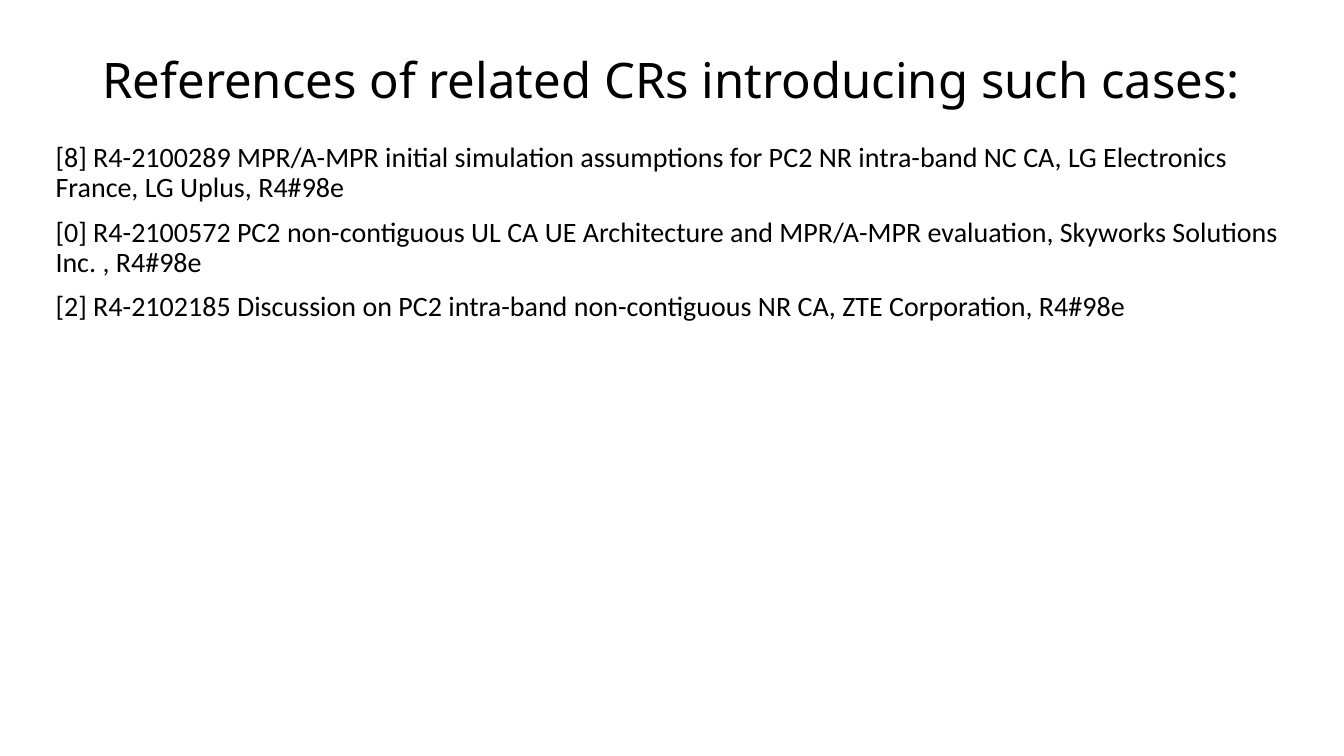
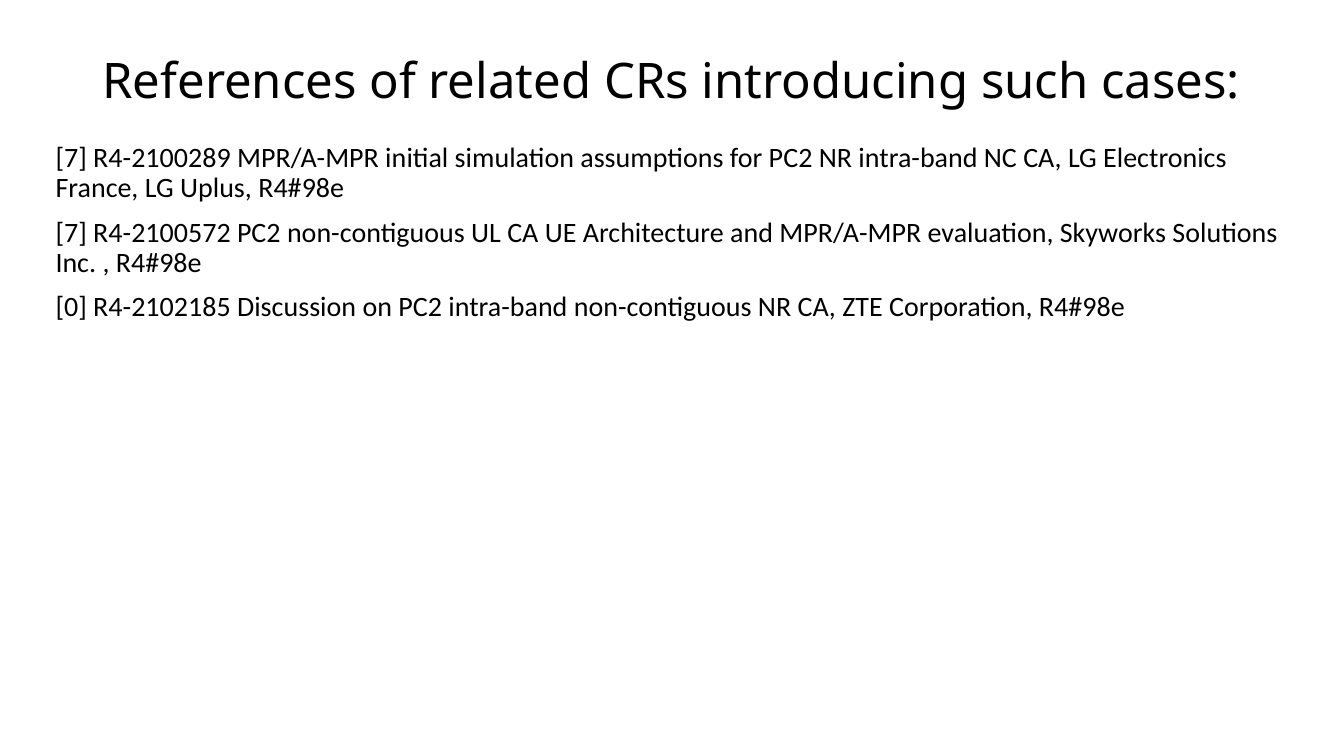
8 at (71, 158): 8 -> 7
0 at (71, 233): 0 -> 7
2: 2 -> 0
